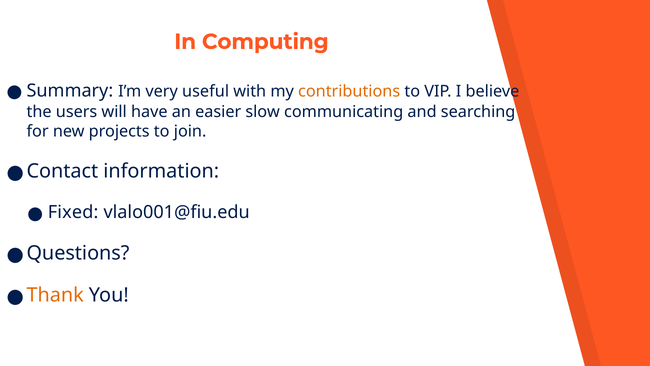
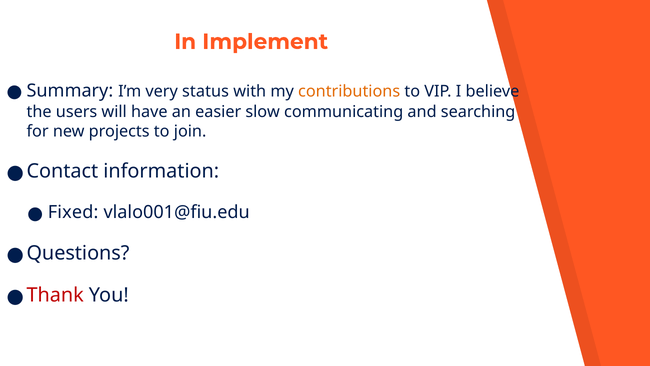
Computing: Computing -> Implement
useful: useful -> status
Thank colour: orange -> red
